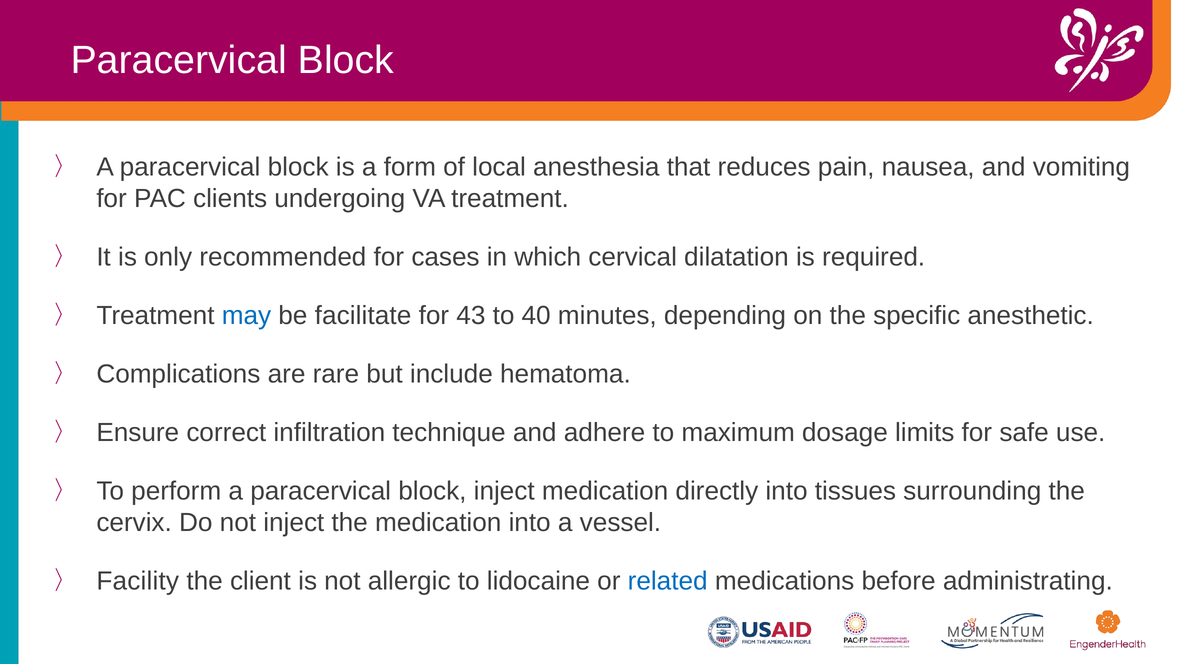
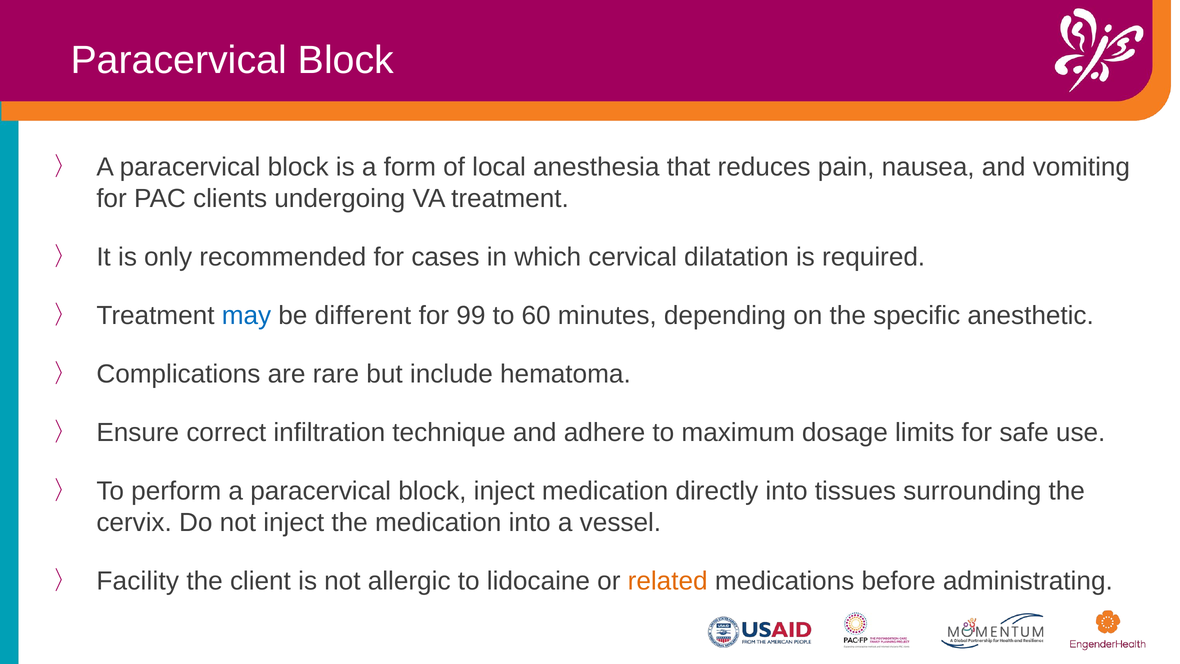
facilitate: facilitate -> different
43: 43 -> 99
40: 40 -> 60
related colour: blue -> orange
